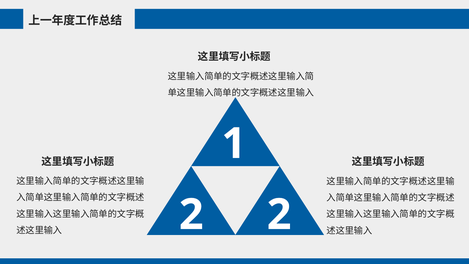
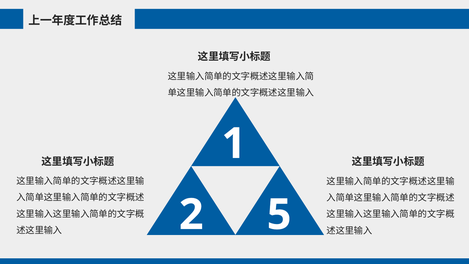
2 2: 2 -> 5
